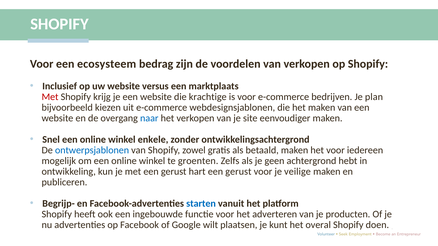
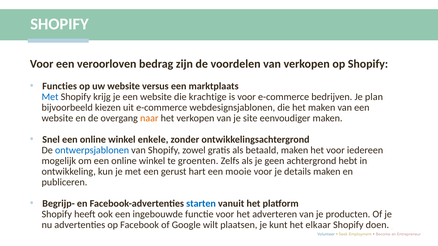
ecosysteem: ecosysteem -> veroorloven
Inclusief: Inclusief -> Functies
Met at (50, 97) colour: red -> blue
naar colour: blue -> orange
hart een gerust: gerust -> mooie
veilige: veilige -> details
overal: overal -> elkaar
